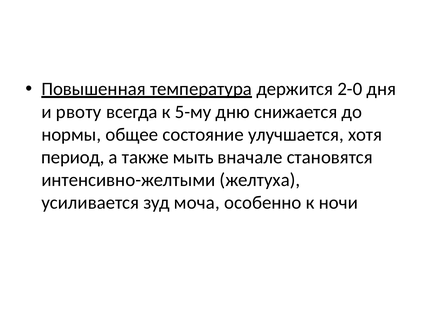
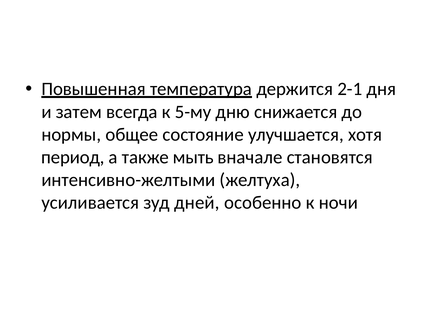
2-0: 2-0 -> 2-1
рвоту: рвоту -> затем
моча: моча -> дней
